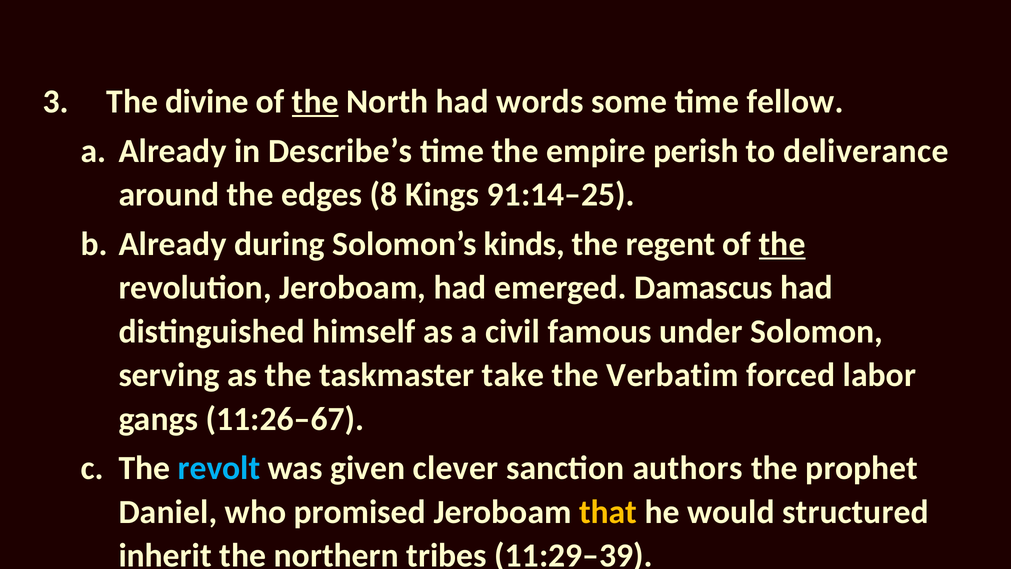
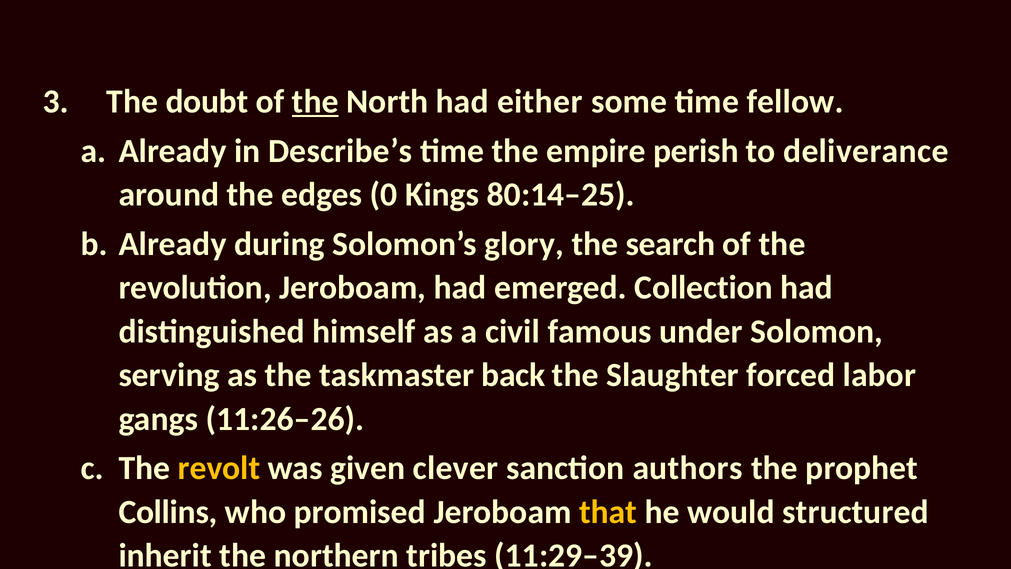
divine: divine -> doubt
words: words -> either
8: 8 -> 0
91:14–25: 91:14–25 -> 80:14–25
kinds: kinds -> glory
regent: regent -> search
the at (782, 244) underline: present -> none
Damascus: Damascus -> Collection
take: take -> back
Verbatim: Verbatim -> Slaughter
11:26–67: 11:26–67 -> 11:26–26
revolt colour: light blue -> yellow
Daniel: Daniel -> Collins
